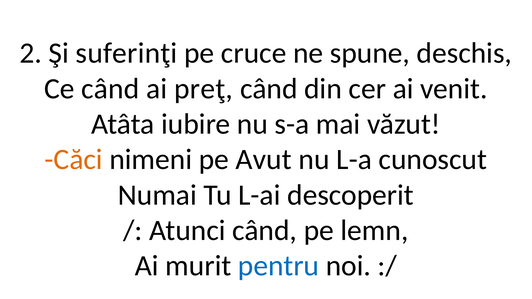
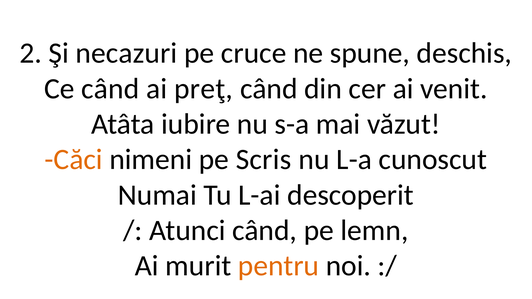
suferinţi: suferinţi -> necazuri
Avut: Avut -> Scris
pentru colour: blue -> orange
